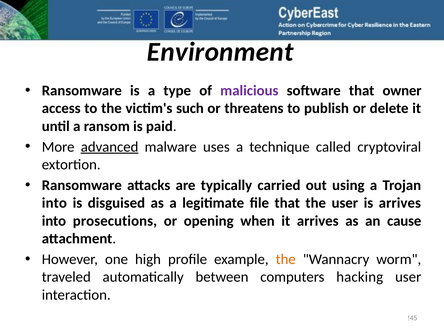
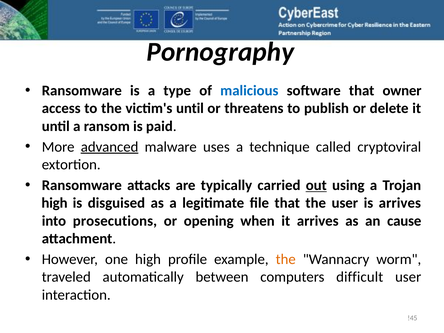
Environment: Environment -> Pornography
malicious colour: purple -> blue
victim's such: such -> until
out underline: none -> present
into at (54, 203): into -> high
hacking: hacking -> difficult
